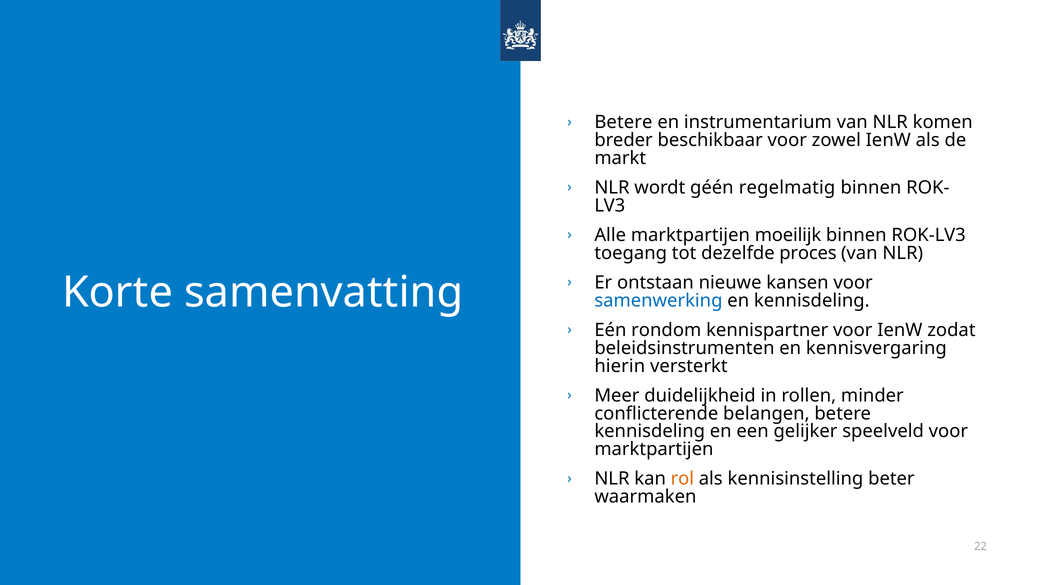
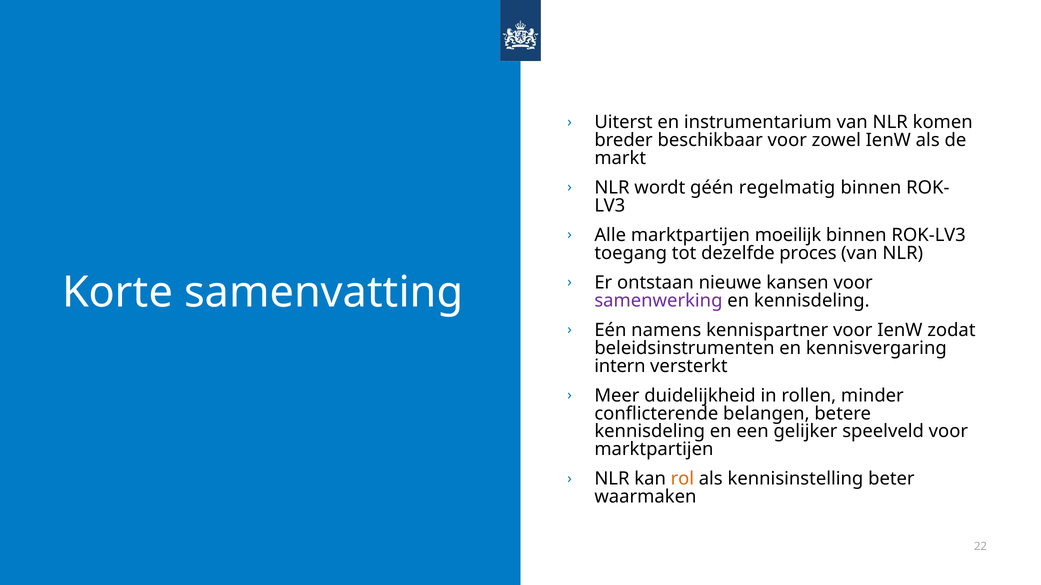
Betere at (623, 122): Betere -> Uiterst
samenwerking colour: blue -> purple
rondom: rondom -> namens
hierin: hierin -> intern
